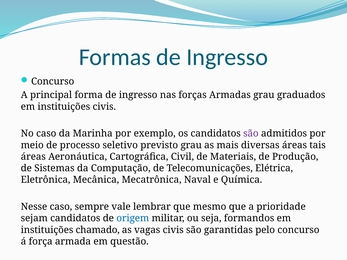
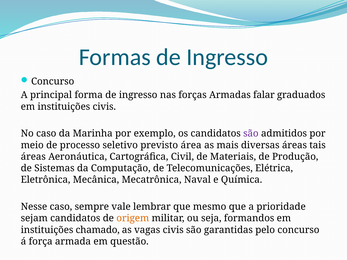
Armadas grau: grau -> falar
previsto grau: grau -> área
origem colour: blue -> orange
